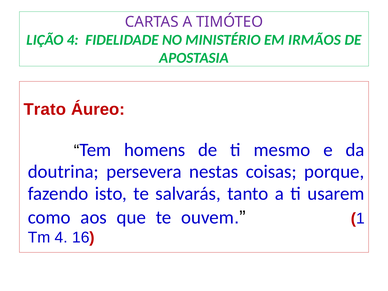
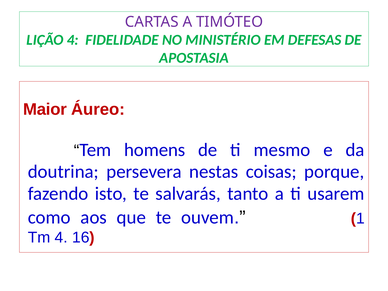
IRMÃOS: IRMÃOS -> DEFESAS
Trato: Trato -> Maior
